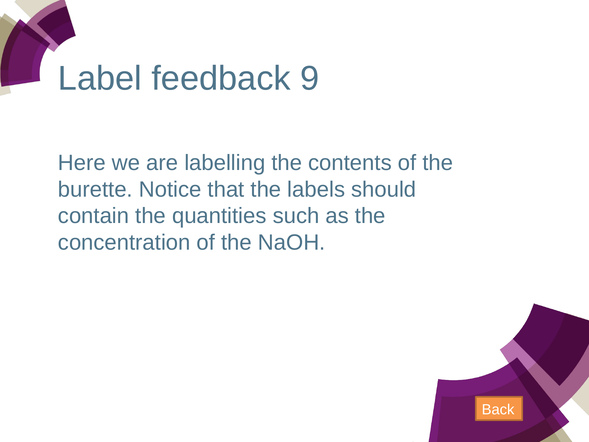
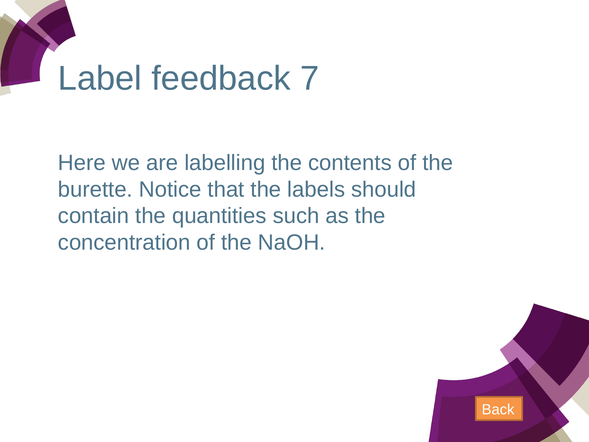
9: 9 -> 7
